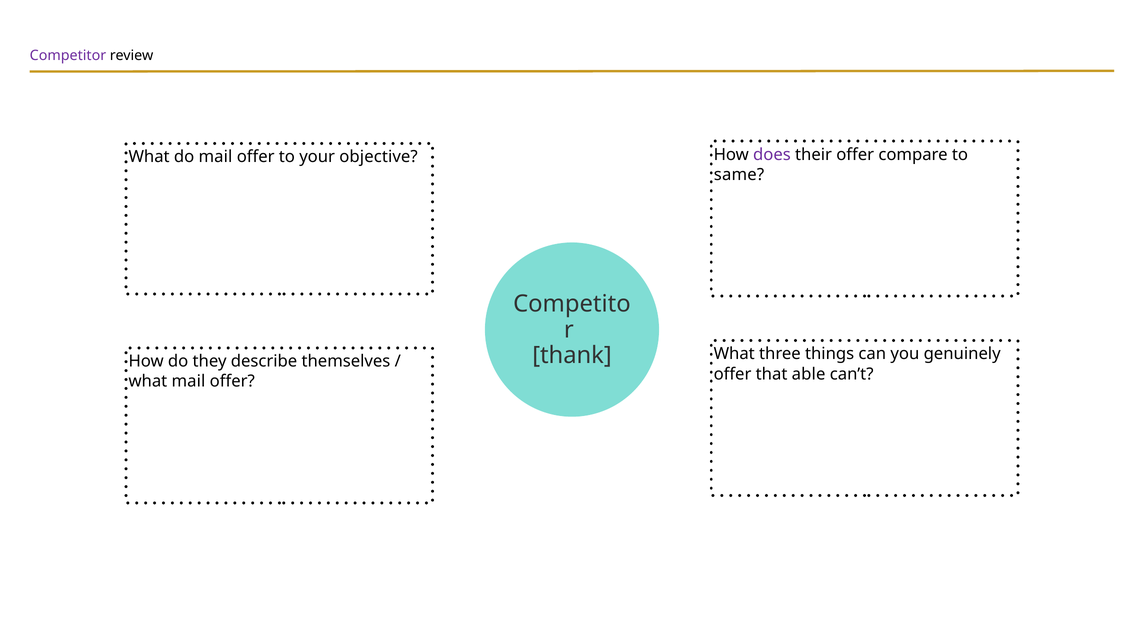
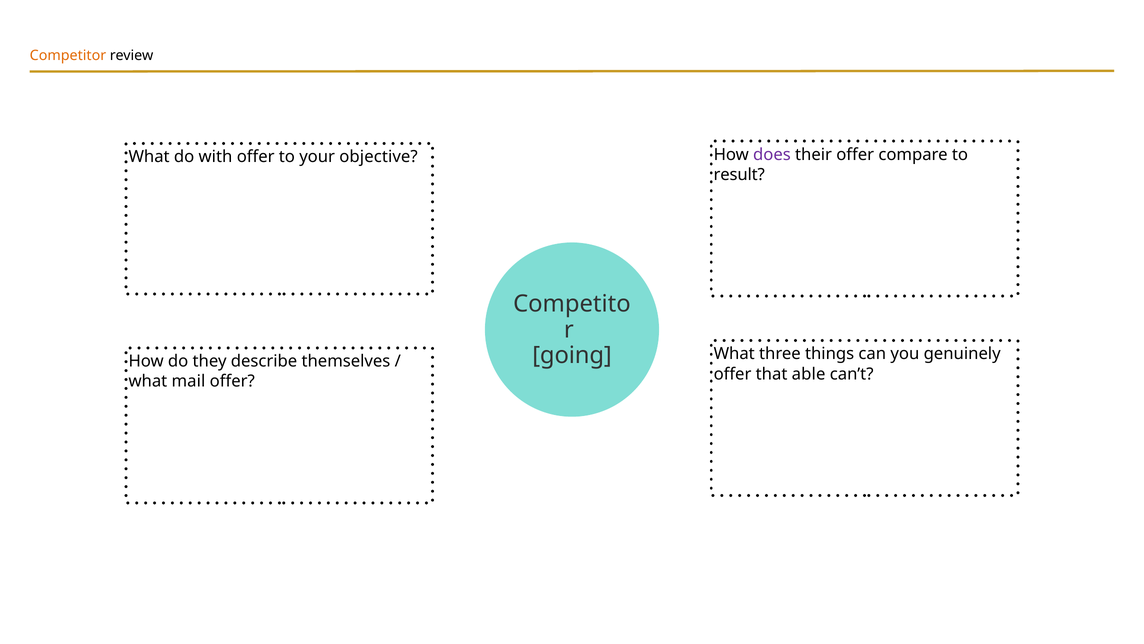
Competitor colour: purple -> orange
do mail: mail -> with
same: same -> result
thank: thank -> going
